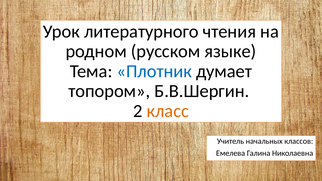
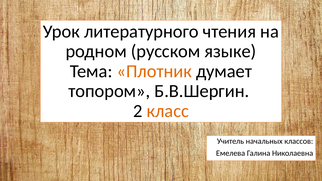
Плотник colour: blue -> orange
